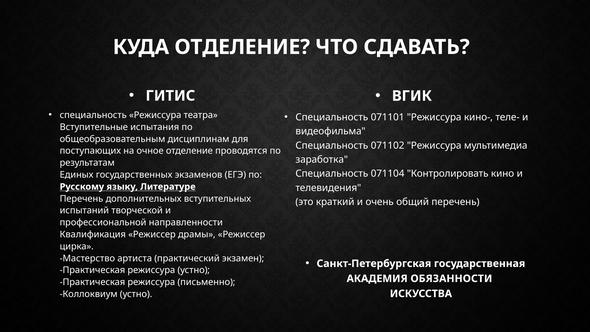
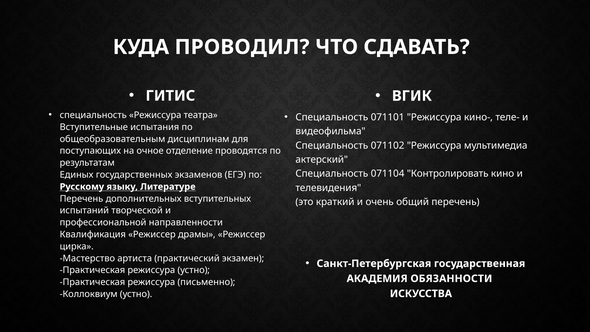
КУДА ОТДЕЛЕНИЕ: ОТДЕЛЕНИЕ -> ПРОВОДИЛ
заработка: заработка -> актерский
